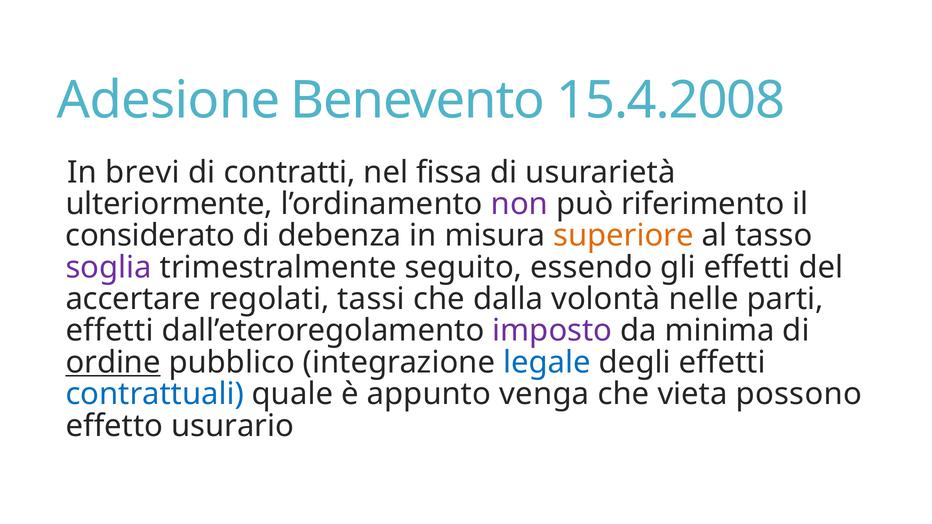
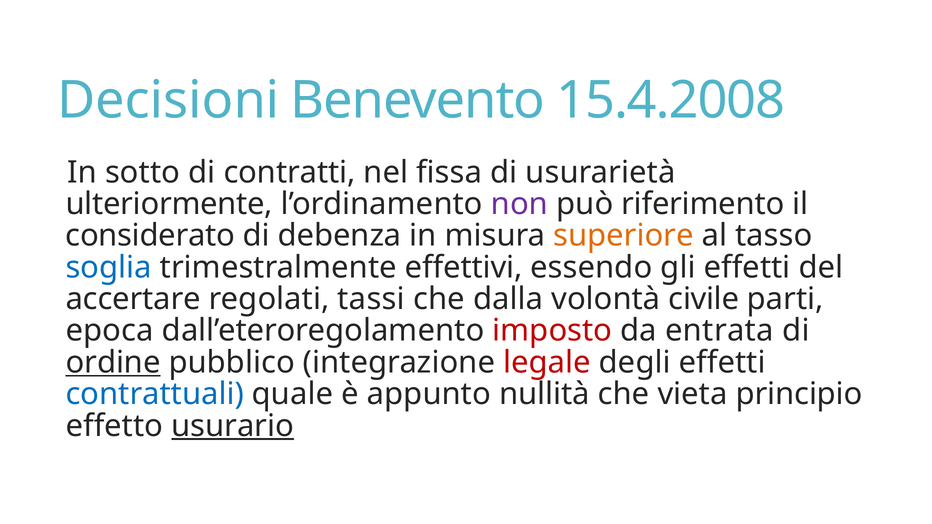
Adesione: Adesione -> Decisioni
brevi: brevi -> sotto
soglia colour: purple -> blue
seguito: seguito -> effettivi
nelle: nelle -> civile
effetti at (110, 331): effetti -> epoca
imposto colour: purple -> red
minima: minima -> entrata
legale colour: blue -> red
venga: venga -> nullità
possono: possono -> principio
usurario underline: none -> present
